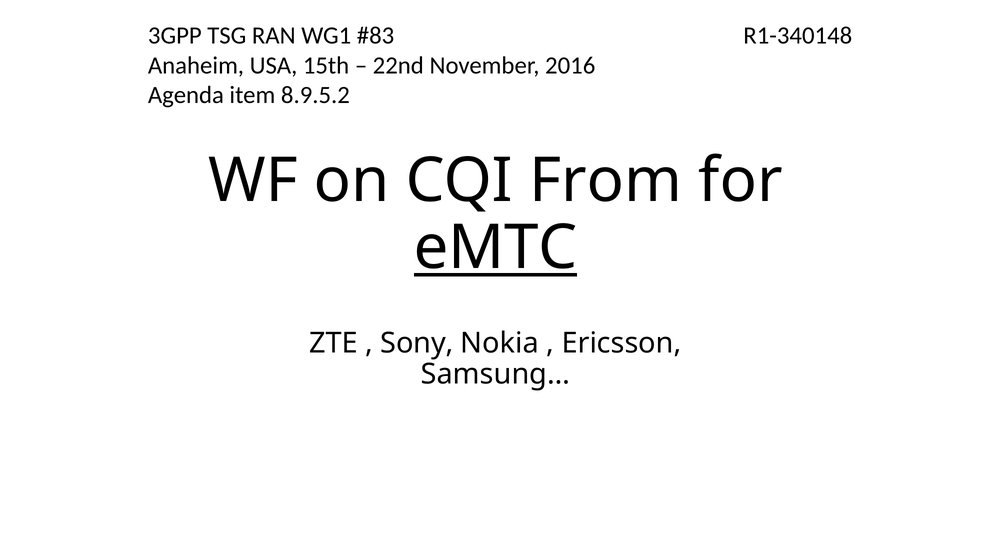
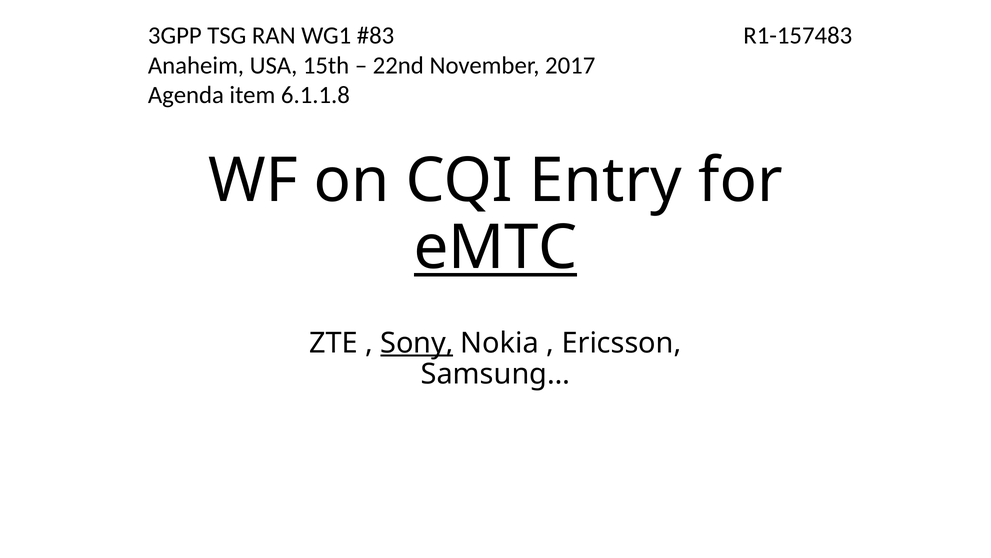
R1-340148: R1-340148 -> R1-157483
2016: 2016 -> 2017
8.9.5.2: 8.9.5.2 -> 6.1.1.8
From: From -> Entry
Sony underline: none -> present
